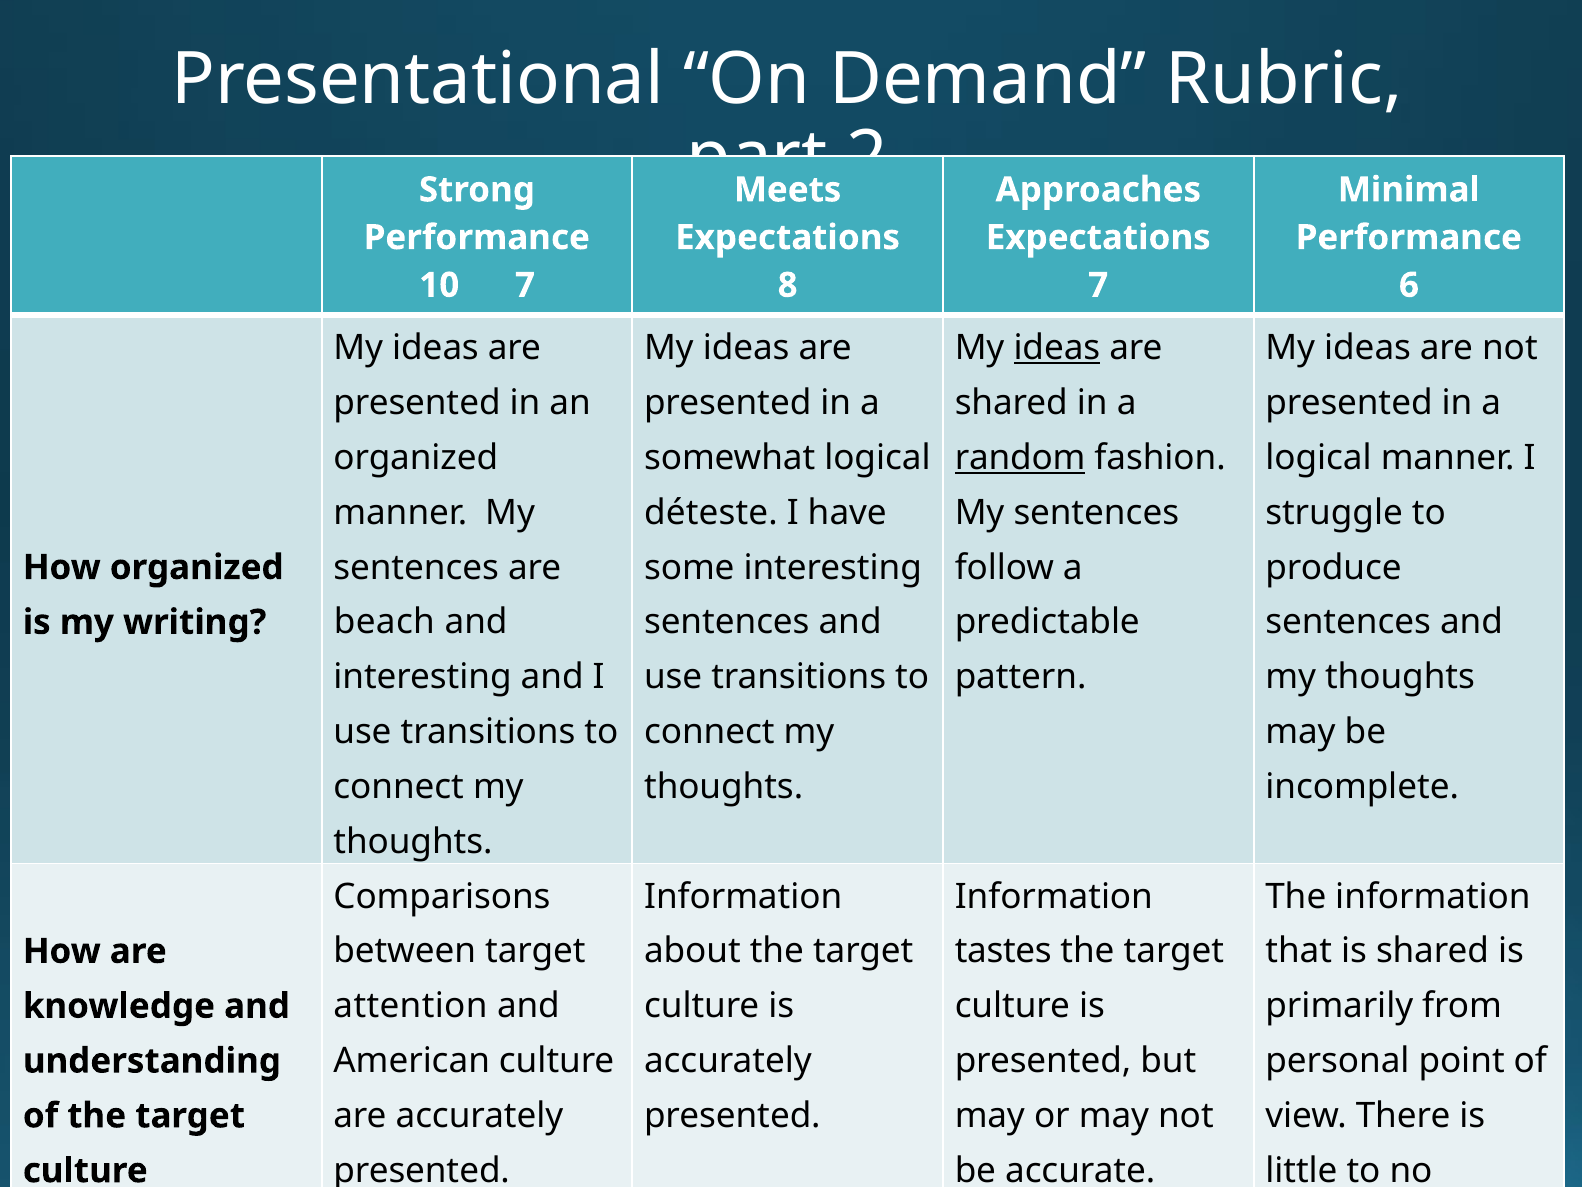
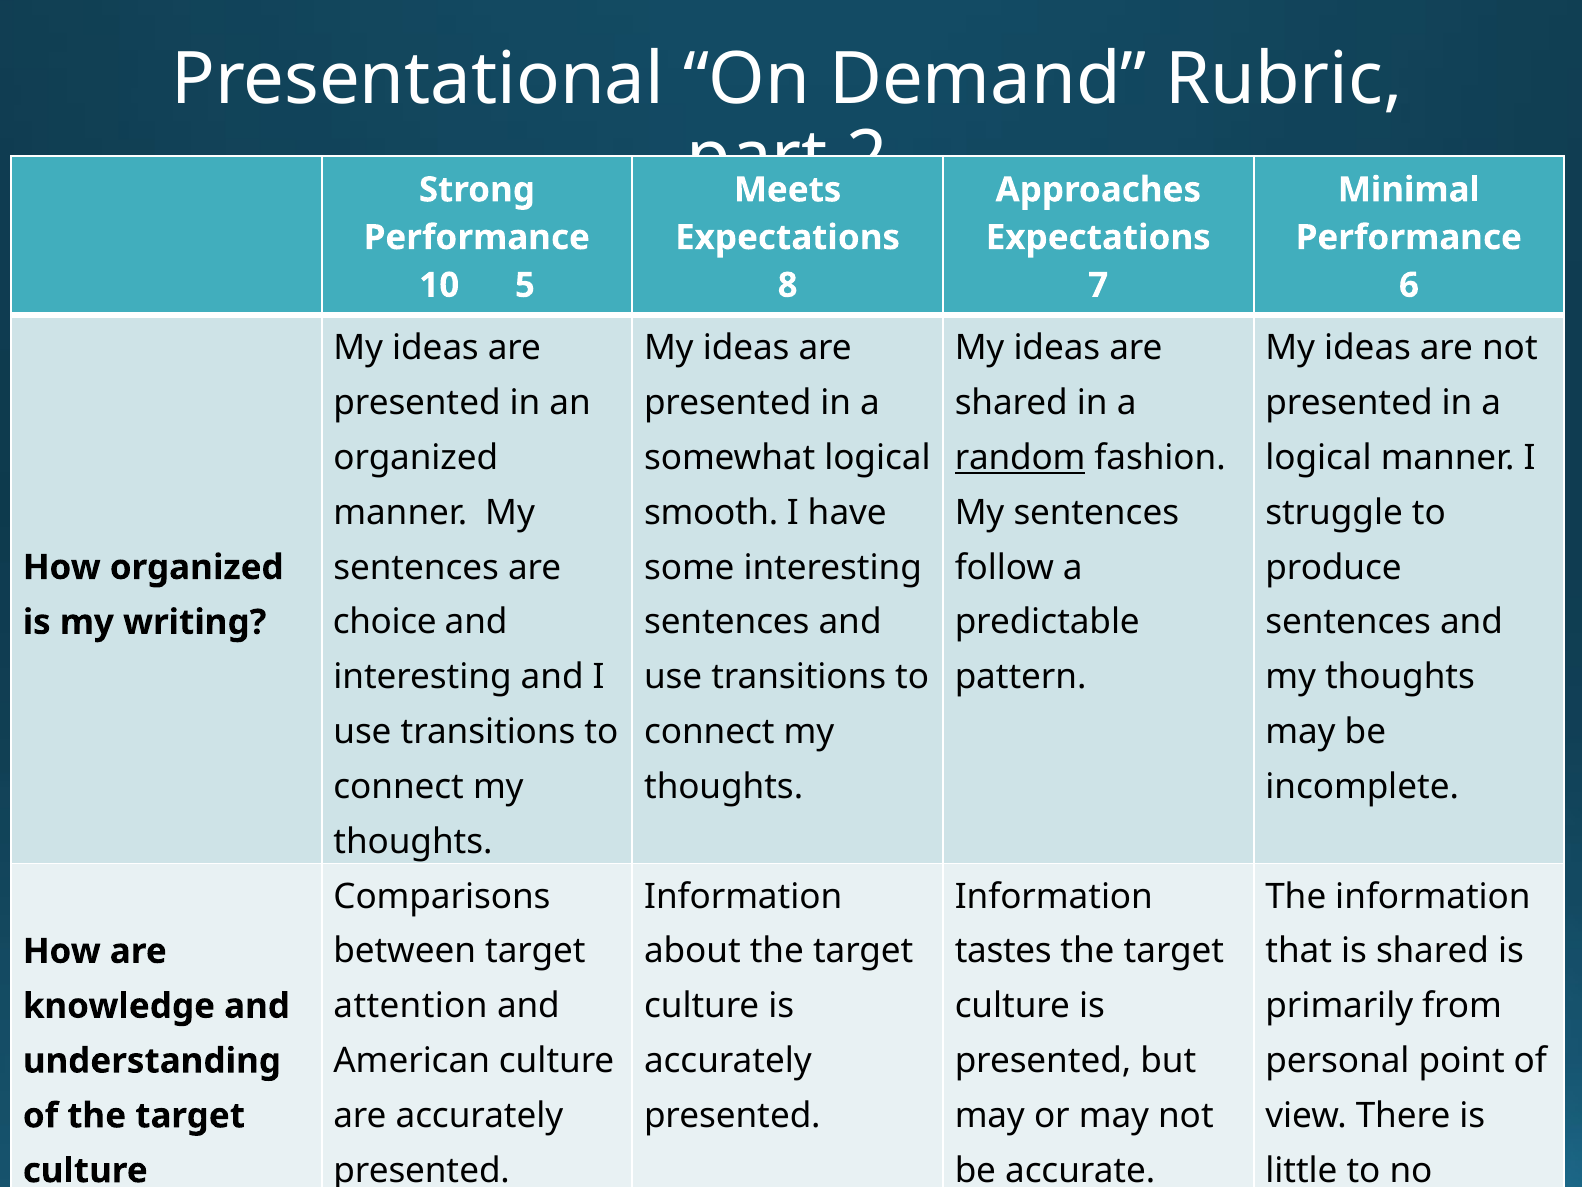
7 at (525, 285): 7 -> 5
ideas at (1057, 348) underline: present -> none
déteste: déteste -> smooth
beach: beach -> choice
